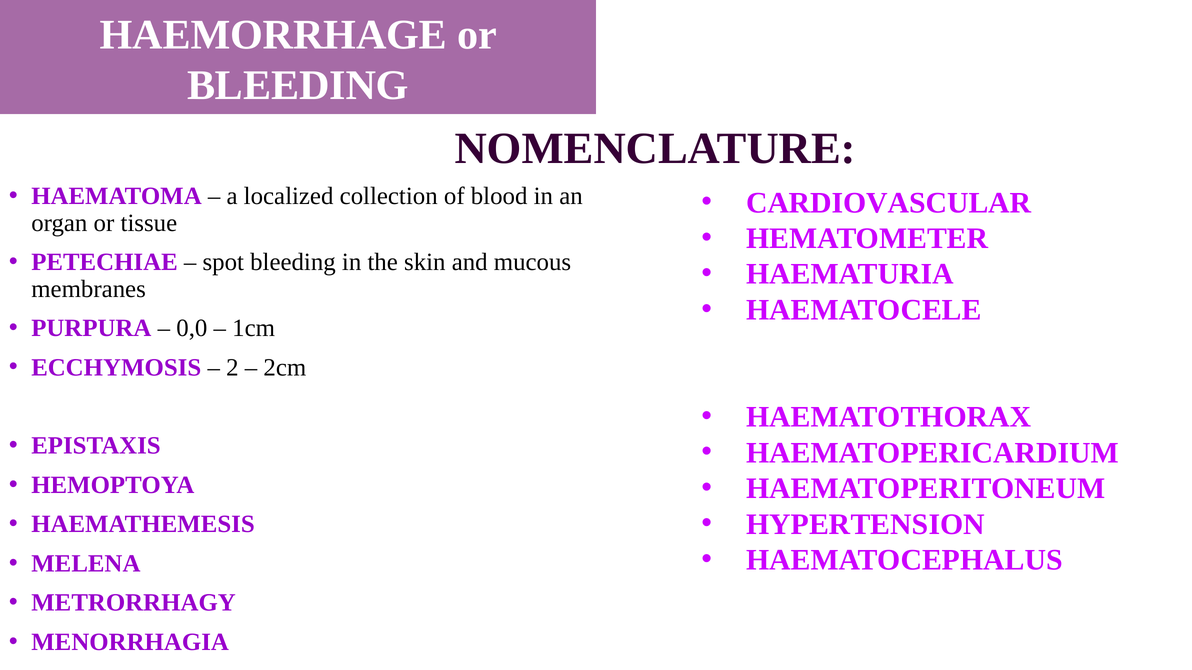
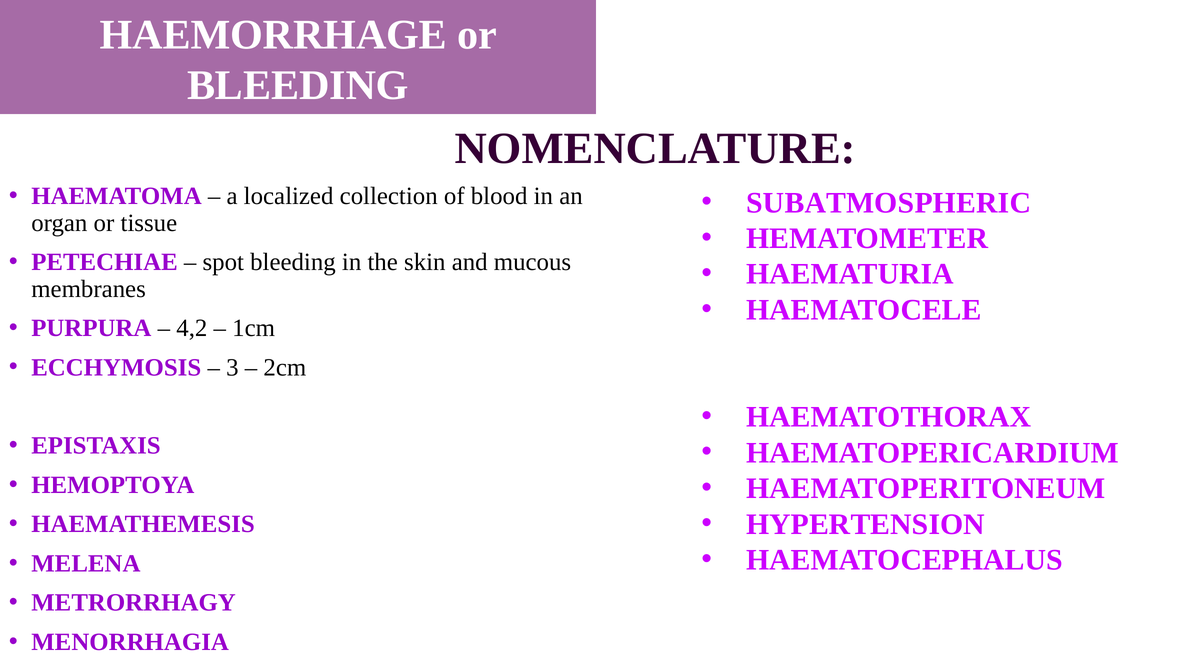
CARDIOVASCULAR: CARDIOVASCULAR -> SUBATMOSPHERIC
0,0: 0,0 -> 4,2
2: 2 -> 3
